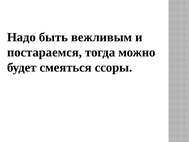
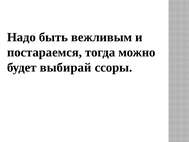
смеяться: смеяться -> выбирай
